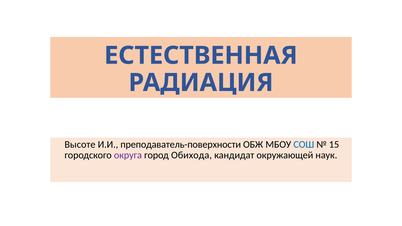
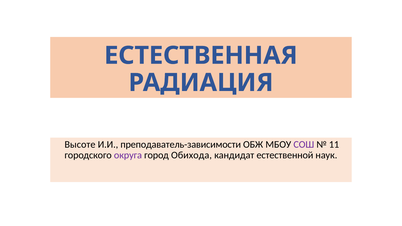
преподаватель-поверхности: преподаватель-поверхности -> преподаватель-зависимости
СОШ colour: blue -> purple
15: 15 -> 11
окружающей: окружающей -> естественной
